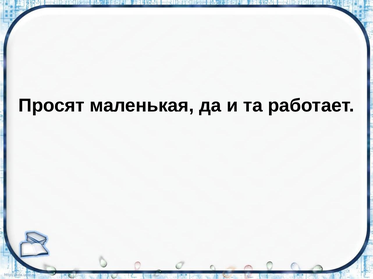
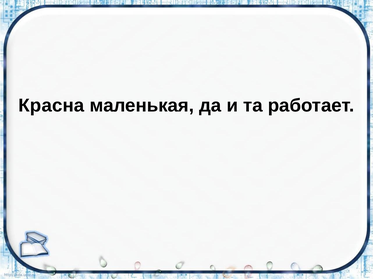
Просят: Просят -> Красна
